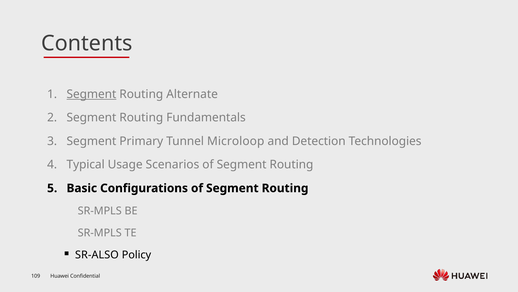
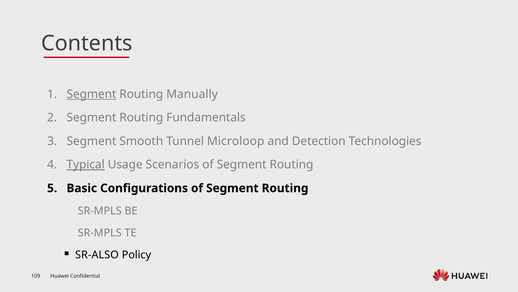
Alternate: Alternate -> Manually
Primary: Primary -> Smooth
Typical underline: none -> present
